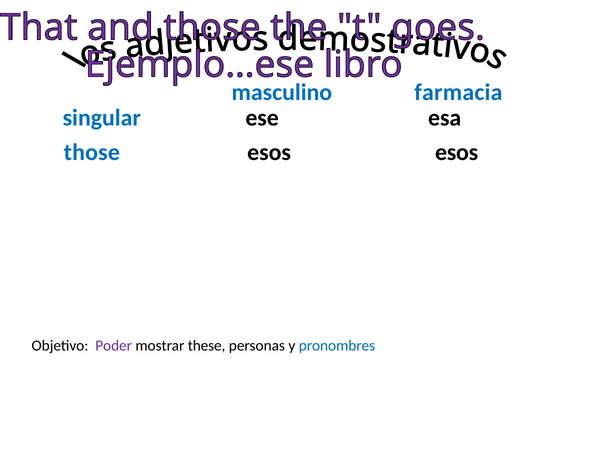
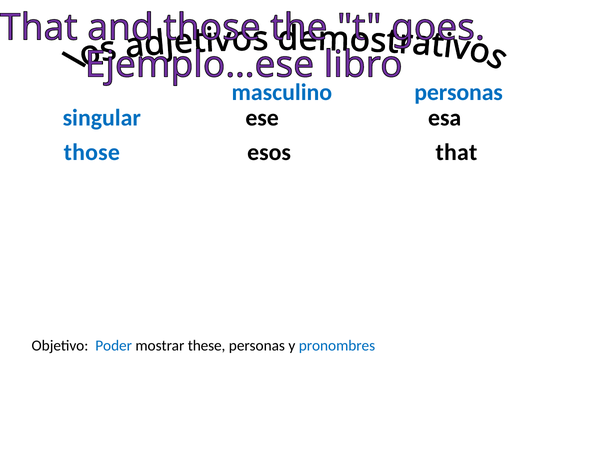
masculino farmacia: farmacia -> personas
esos esos: esos -> that
Poder colour: purple -> blue
